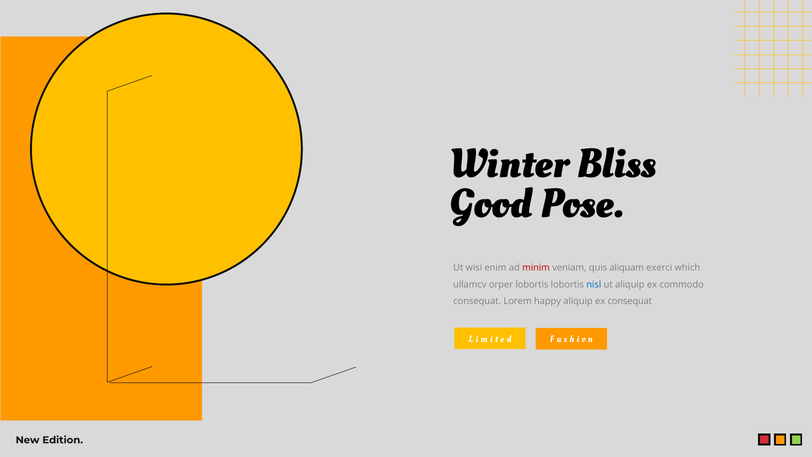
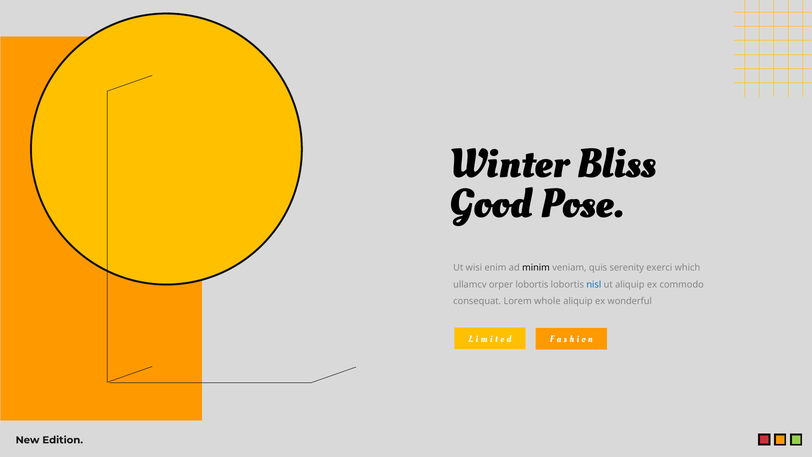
minim colour: red -> black
aliquam: aliquam -> serenity
happy: happy -> whole
ex consequat: consequat -> wonderful
